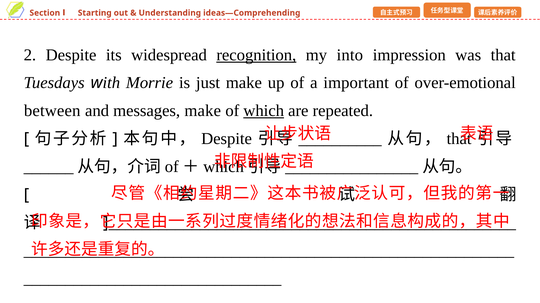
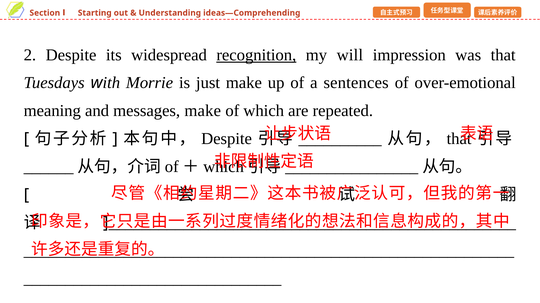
into: into -> will
important: important -> sentences
between: between -> meaning
which at (264, 111) underline: present -> none
